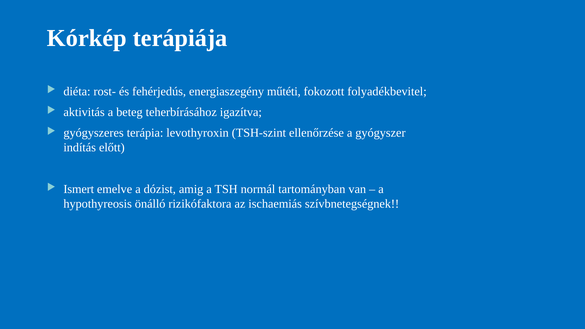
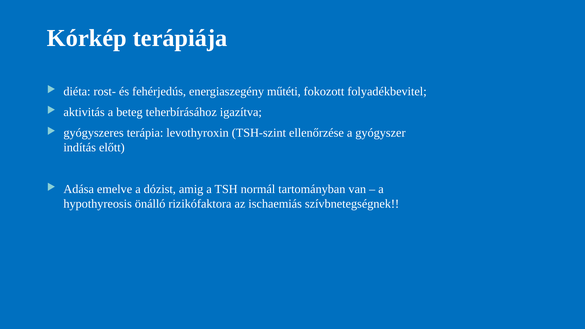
Ismert: Ismert -> Adása
